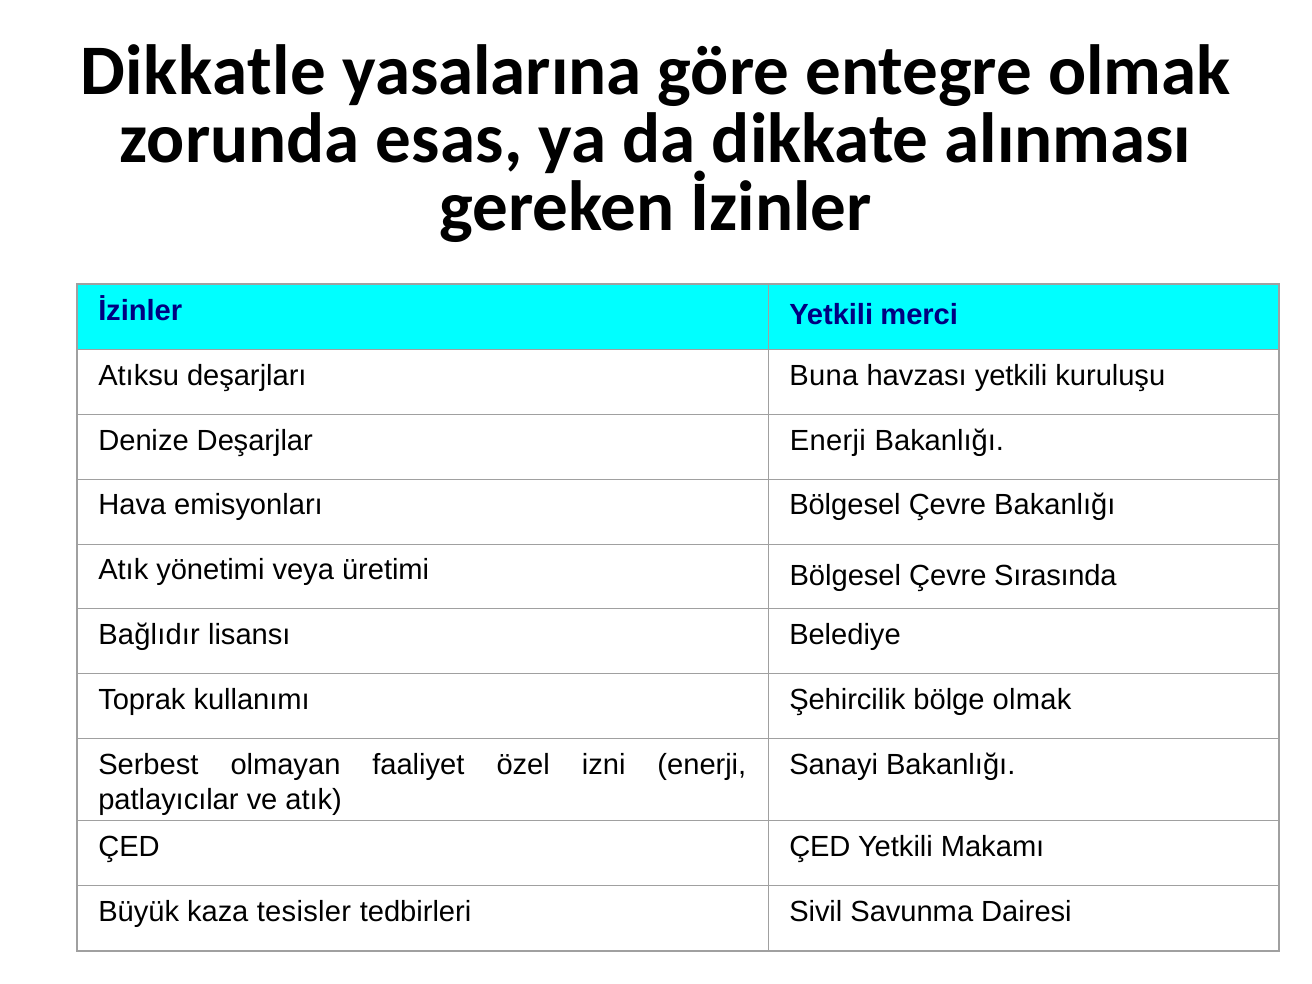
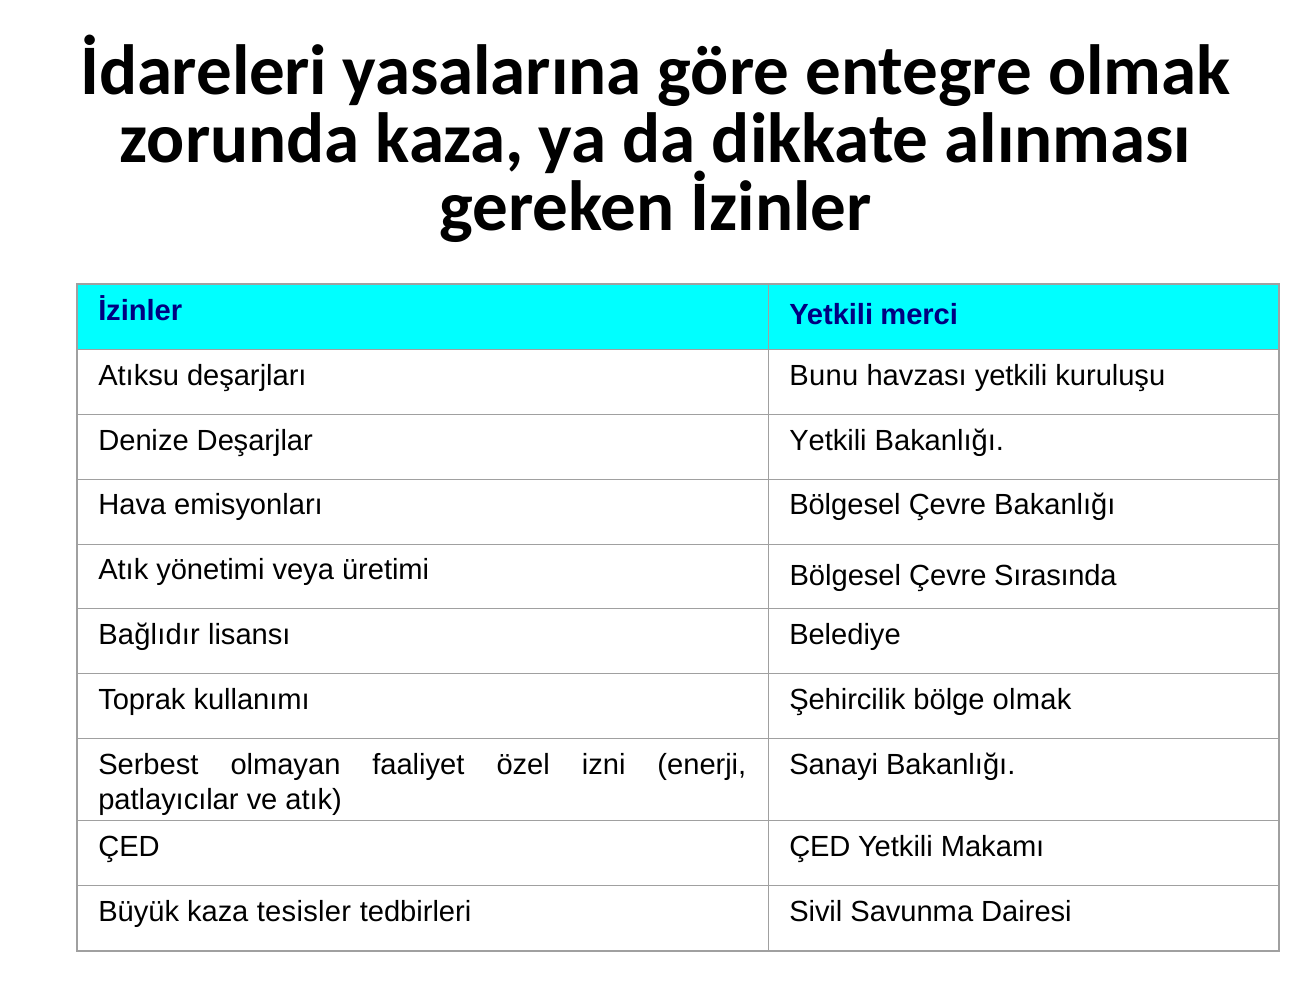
Dikkatle: Dikkatle -> İdareleri
zorunda esas: esas -> kaza
Buna: Buna -> Bunu
Deşarjlar Enerji: Enerji -> Yetkili
